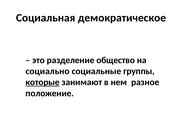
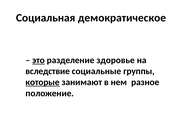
это underline: none -> present
общество: общество -> здоровье
социально: социально -> вследствие
